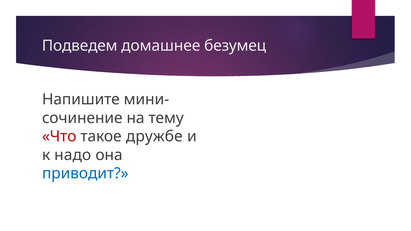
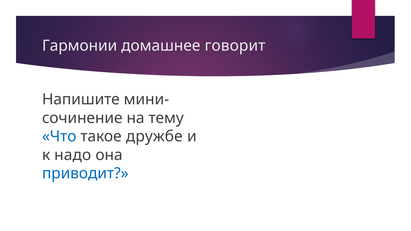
Подведем: Подведем -> Гармонии
безумец: безумец -> говорит
Что colour: red -> blue
